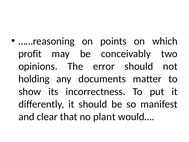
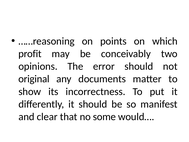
holding: holding -> original
plant: plant -> some
